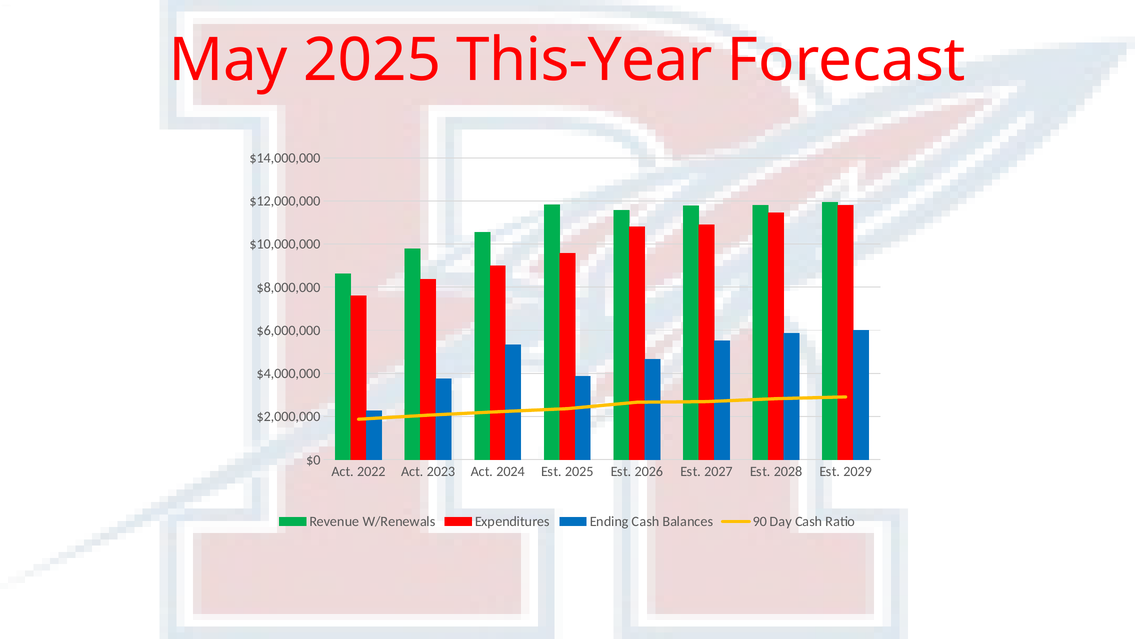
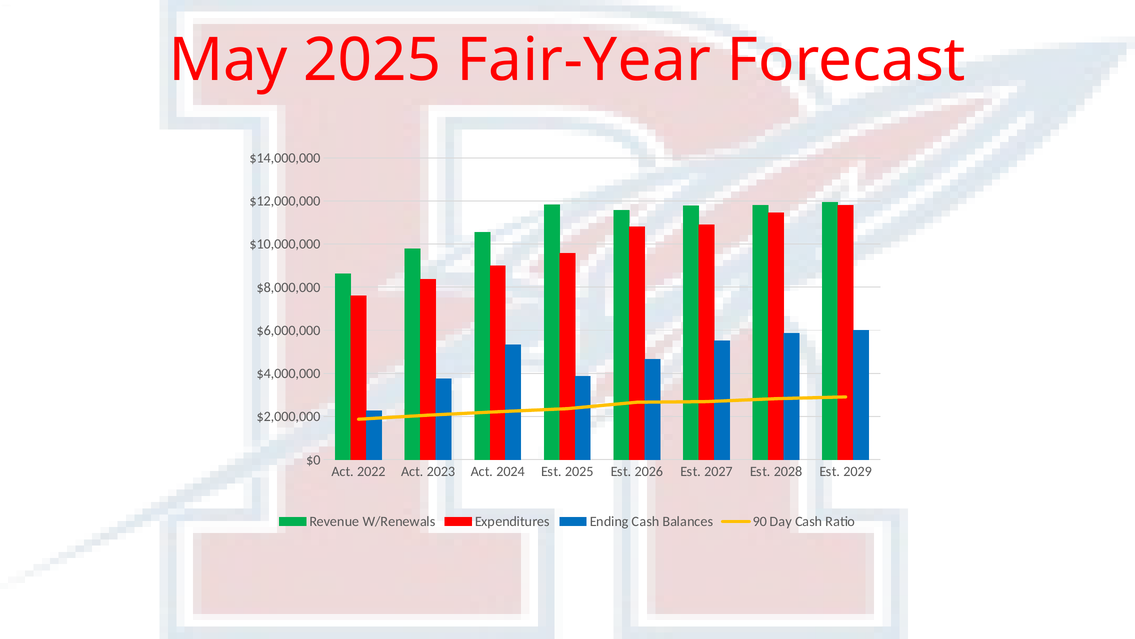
This-Year: This-Year -> Fair-Year
